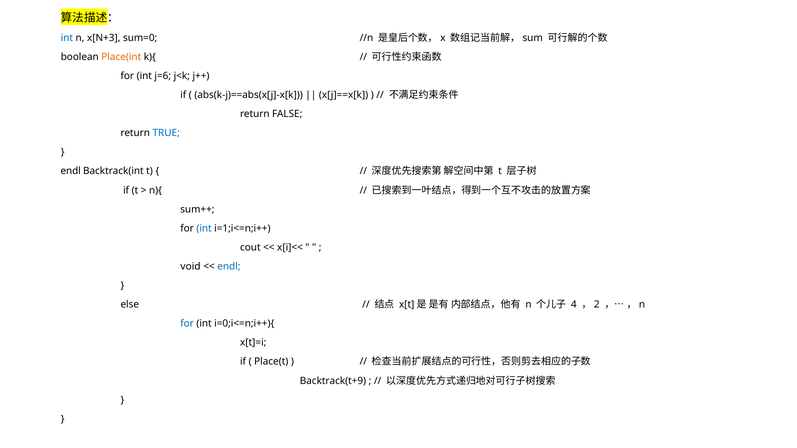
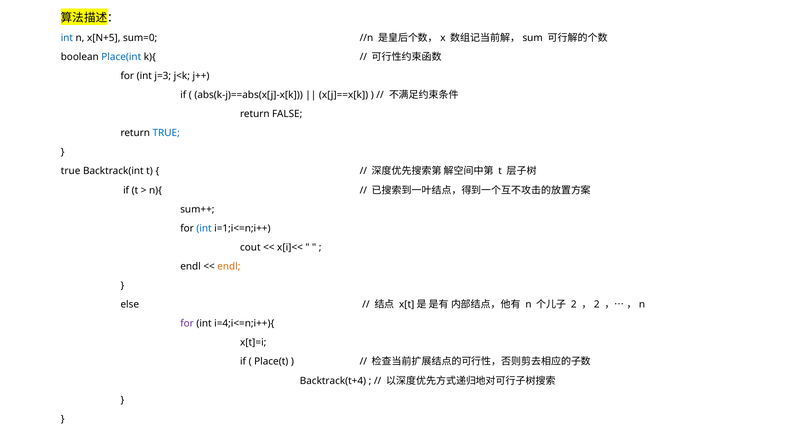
x[N+3: x[N+3 -> x[N+5
Place(int colour: orange -> blue
j=6: j=6 -> j=3
endl at (71, 171): endl -> true
void at (191, 267): void -> endl
endl at (229, 267) colour: blue -> orange
4: 4 -> 2
for at (187, 324) colour: blue -> purple
i=0;i<=n;i++){: i=0;i<=n;i++){ -> i=4;i<=n;i++){
Backtrack(t+9: Backtrack(t+9 -> Backtrack(t+4
